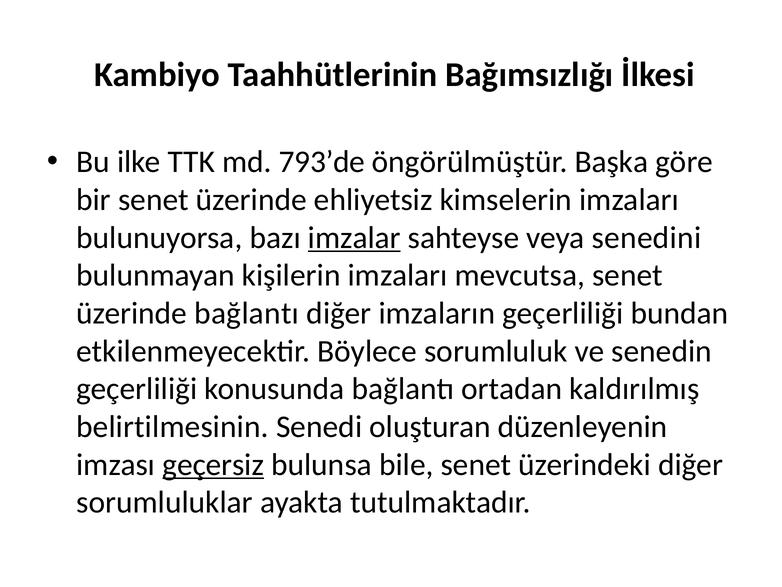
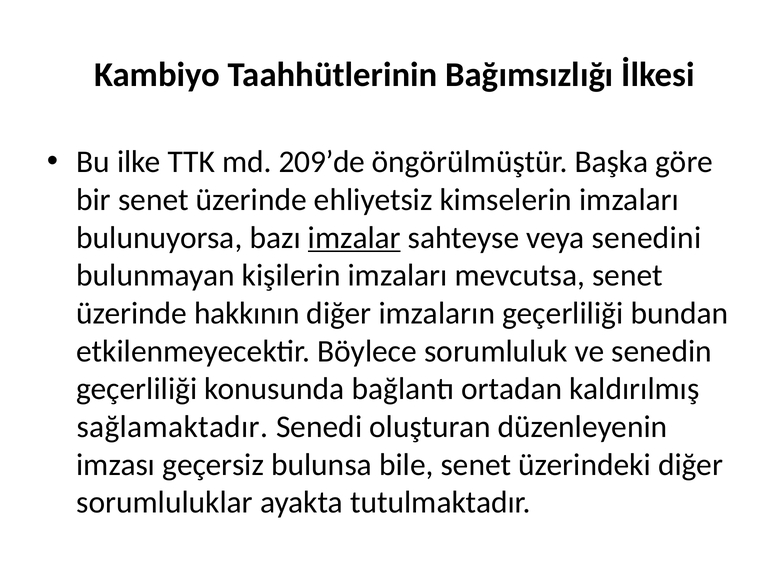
793’de: 793’de -> 209’de
üzerinde bağlantı: bağlantı -> hakkının
belirtilmesinin: belirtilmesinin -> sağlamaktadır
geçersiz underline: present -> none
